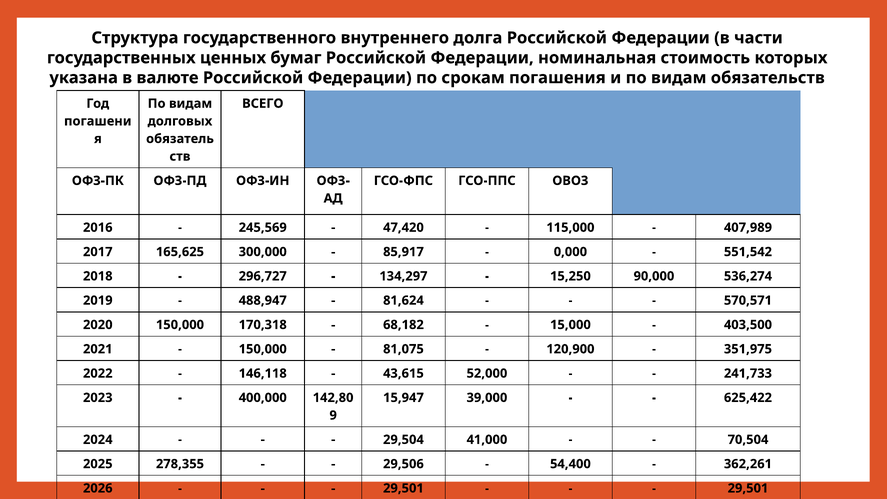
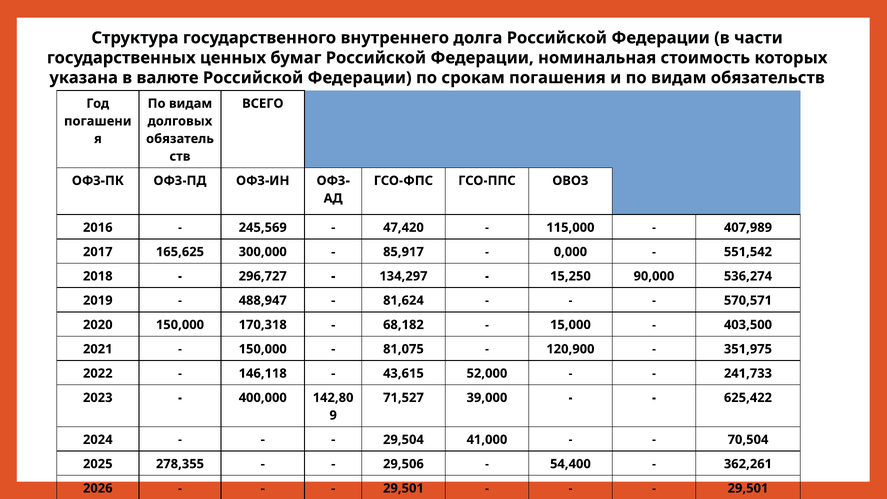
15,947: 15,947 -> 71,527
